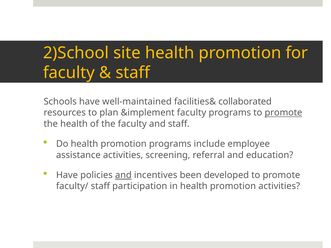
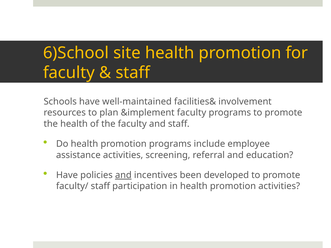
2)School: 2)School -> 6)School
collaborated: collaborated -> involvement
promote at (283, 113) underline: present -> none
